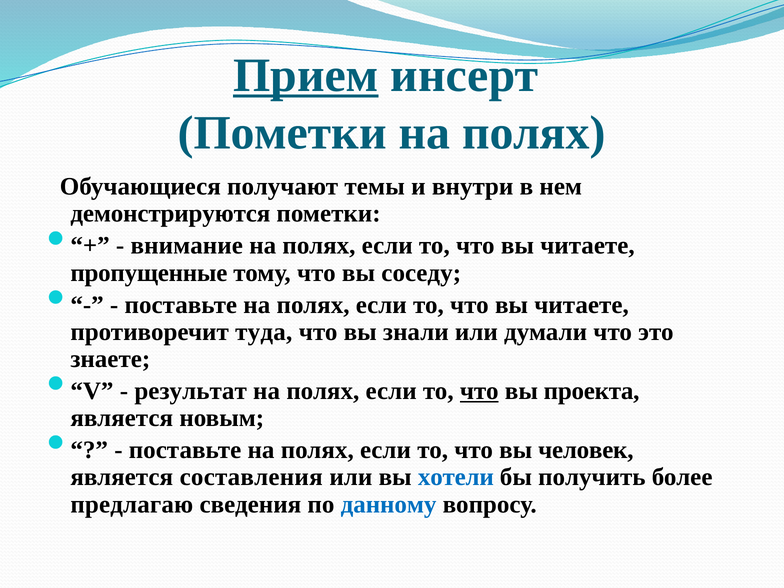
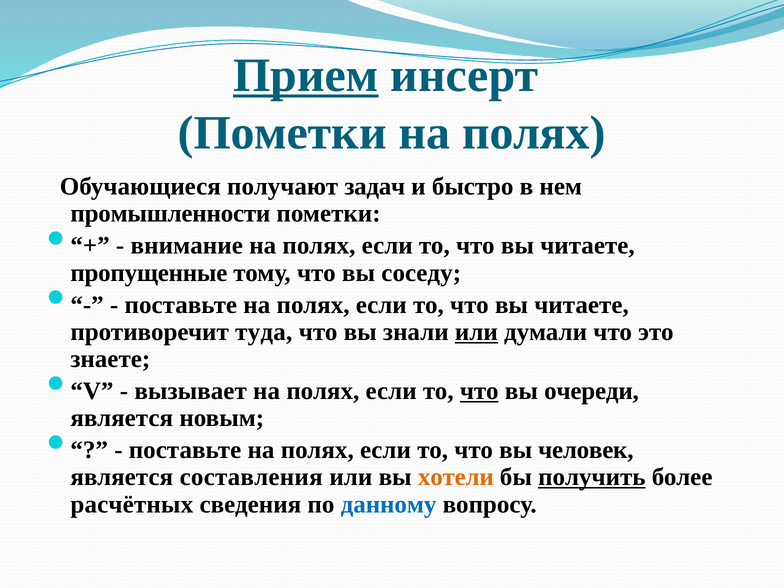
темы: темы -> задач
внутри: внутри -> быстро
демонстрируются: демонстрируются -> промышленности
или at (476, 332) underline: none -> present
результат: результат -> вызывает
проекта: проекта -> очереди
хотели colour: blue -> orange
получить underline: none -> present
предлагаю: предлагаю -> расчётных
